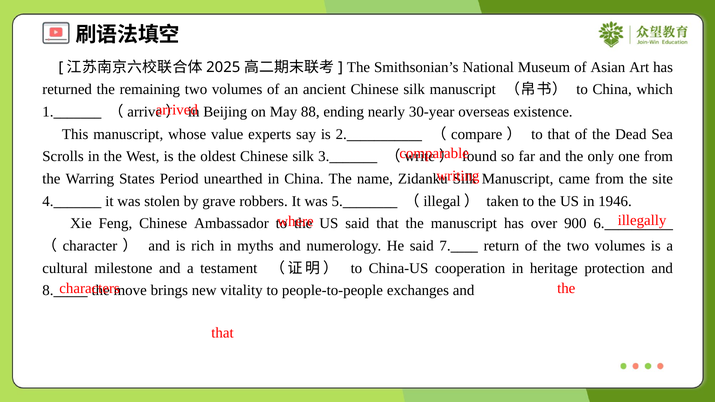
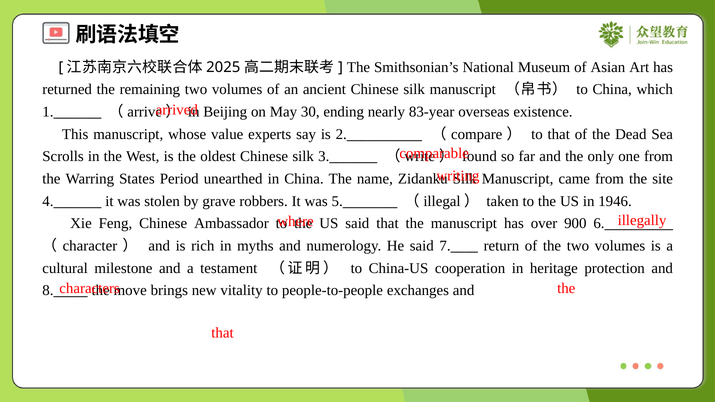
88: 88 -> 30
30-year: 30-year -> 83-year
